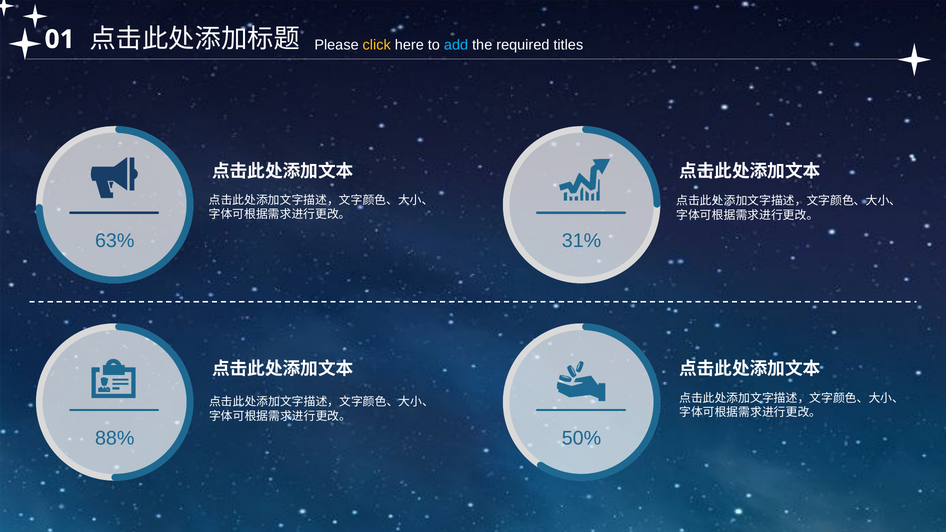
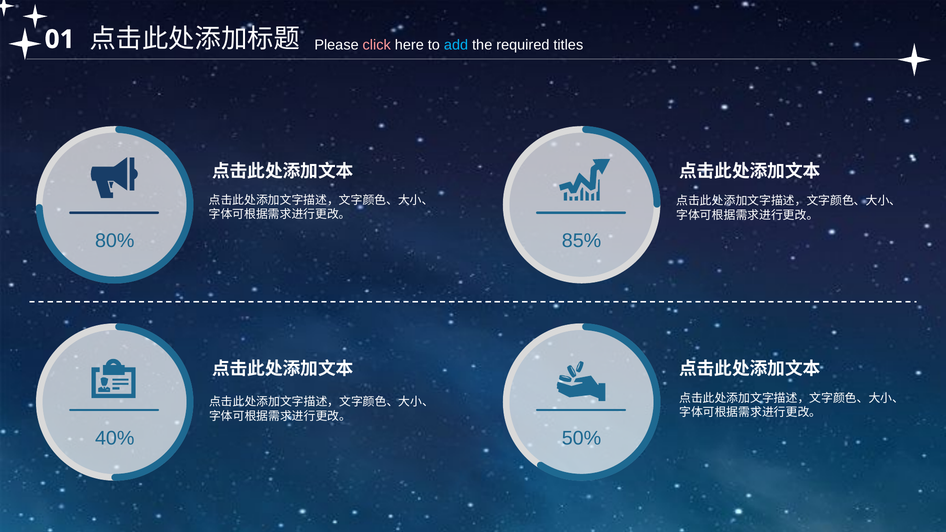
click colour: yellow -> pink
63%: 63% -> 80%
31%: 31% -> 85%
88%: 88% -> 40%
